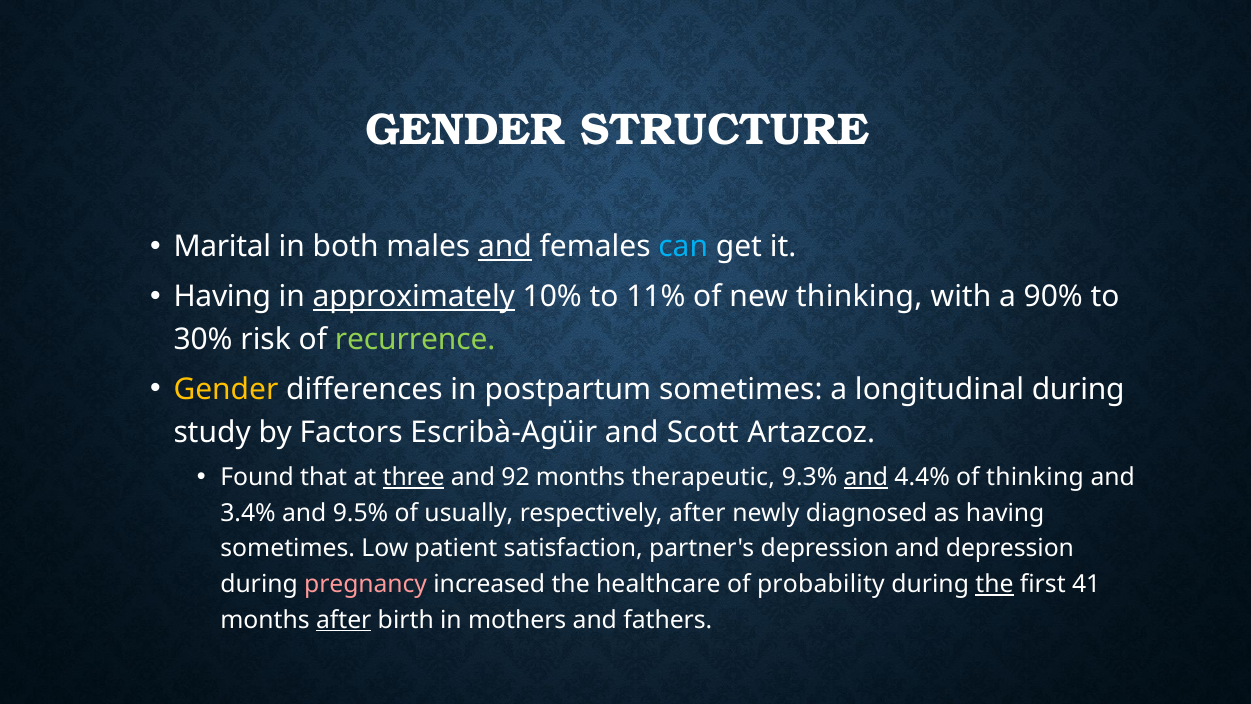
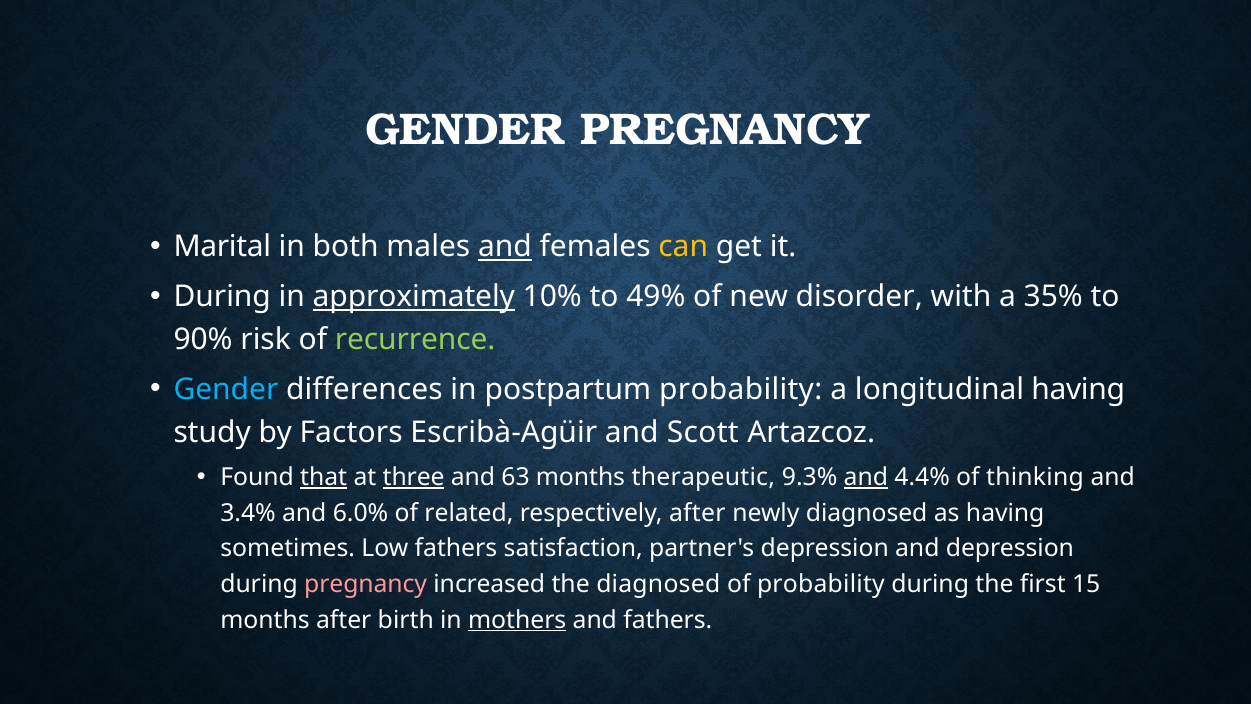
GENDER STRUCTURE: STRUCTURE -> PREGNANCY
can colour: light blue -> yellow
Having at (222, 297): Having -> During
11%: 11% -> 49%
new thinking: thinking -> disorder
90%: 90% -> 35%
30%: 30% -> 90%
Gender at (226, 389) colour: yellow -> light blue
postpartum sometimes: sometimes -> probability
longitudinal during: during -> having
that underline: none -> present
92: 92 -> 63
9.5%: 9.5% -> 6.0%
usually: usually -> related
Low patient: patient -> fathers
the healthcare: healthcare -> diagnosed
the at (994, 584) underline: present -> none
41: 41 -> 15
after at (344, 620) underline: present -> none
mothers underline: none -> present
